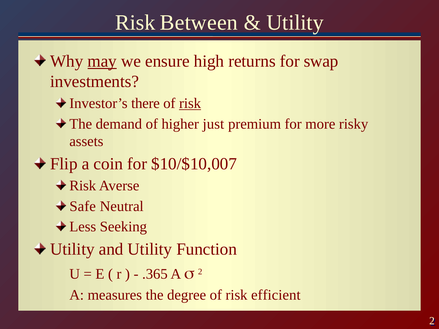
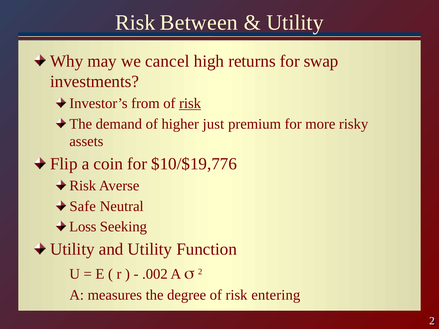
may underline: present -> none
ensure: ensure -> cancel
there: there -> from
$10/$10,007: $10/$10,007 -> $10/$19,776
Less: Less -> Loss
.365: .365 -> .002
efficient: efficient -> entering
